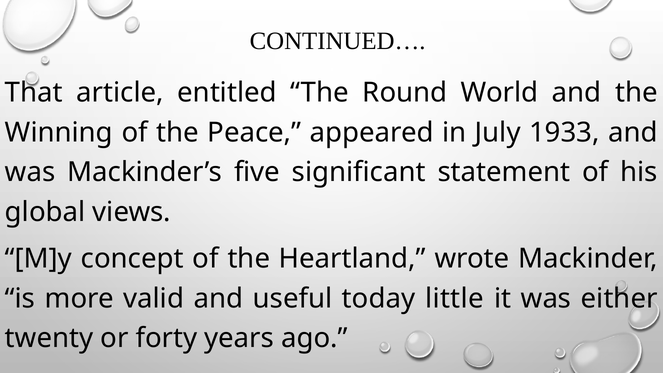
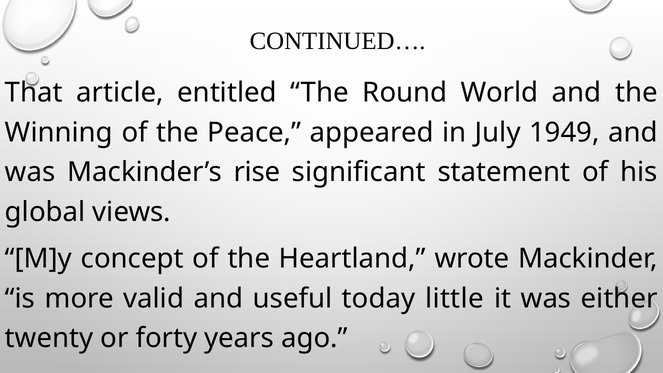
1933: 1933 -> 1949
five: five -> rise
